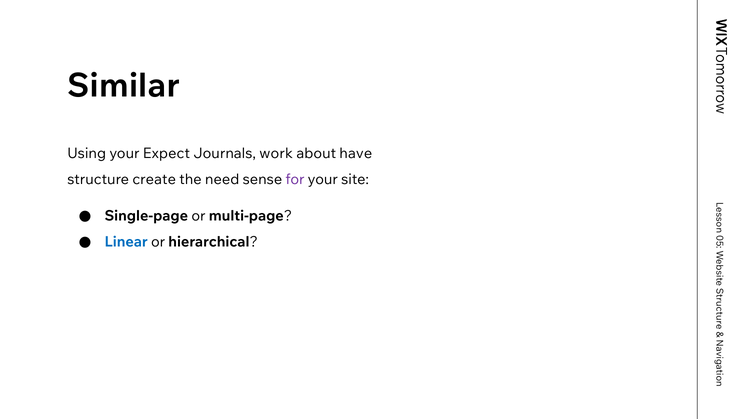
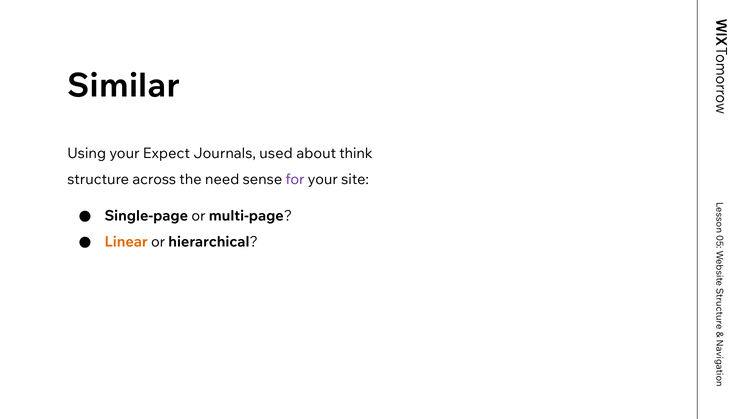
work: work -> used
have: have -> think
create: create -> across
Linear colour: blue -> orange
